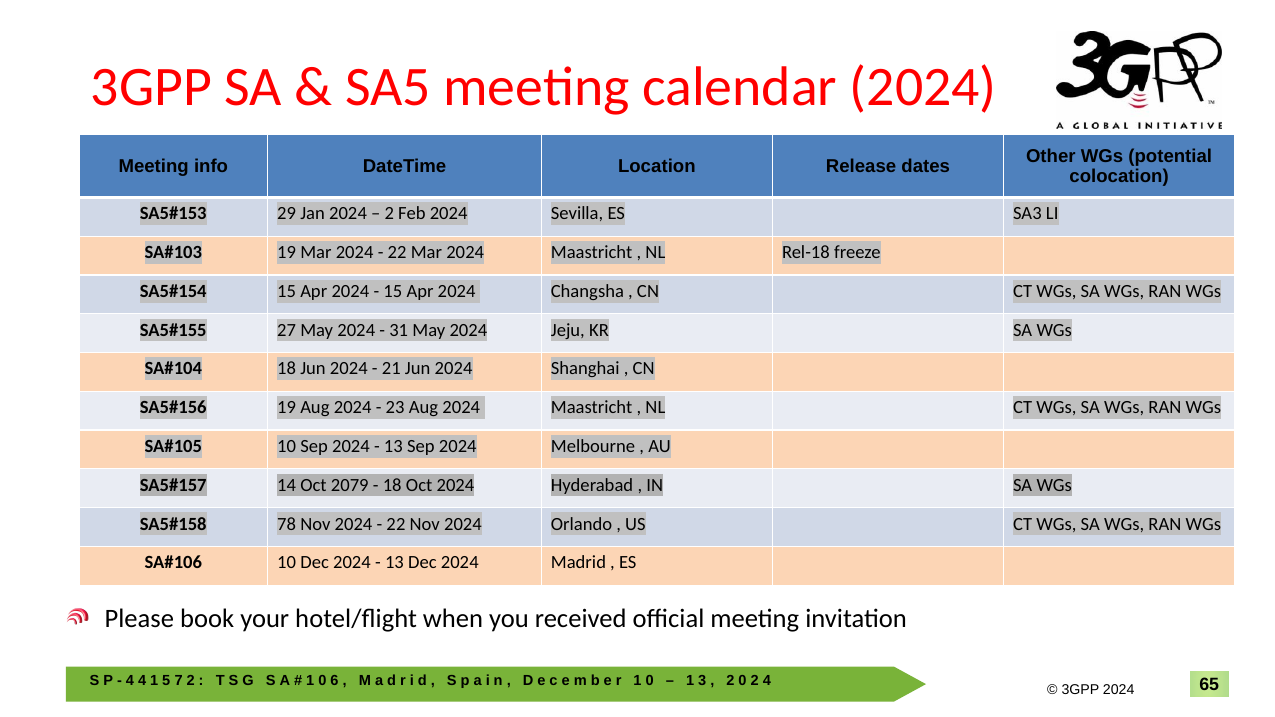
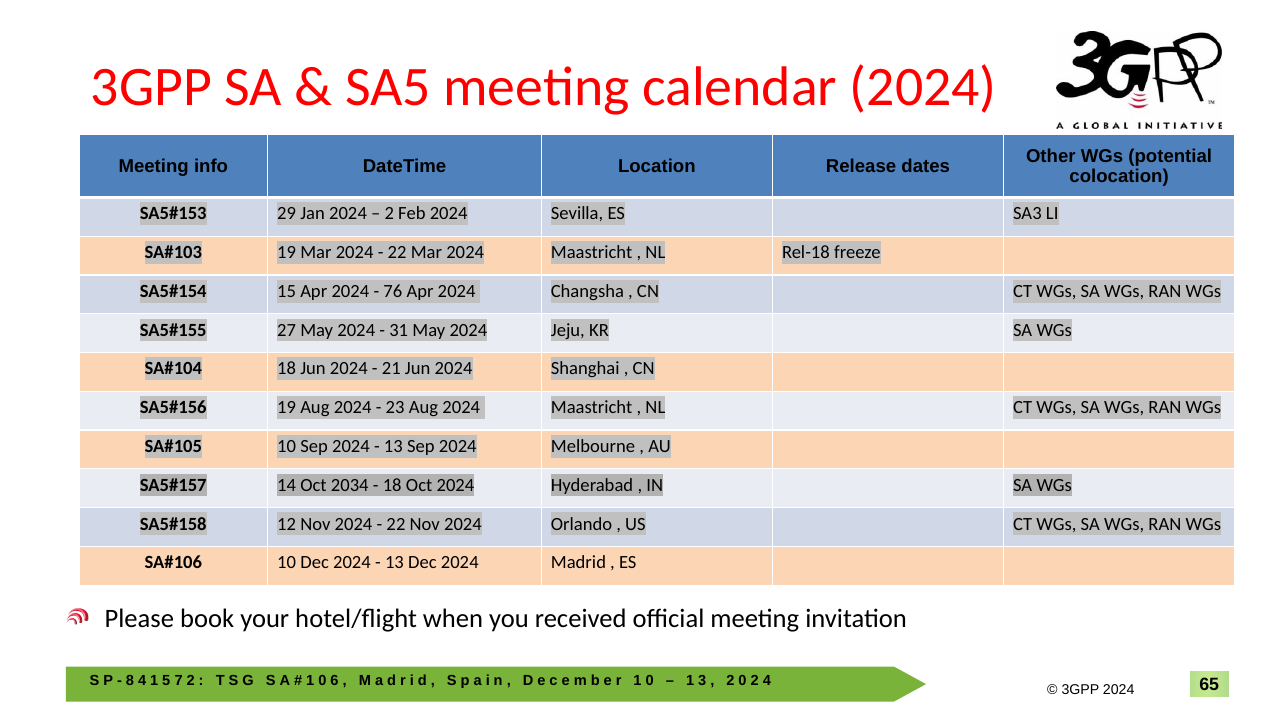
15 at (393, 291): 15 -> 76
2079: 2079 -> 2034
78: 78 -> 12
4 at (130, 681): 4 -> 8
